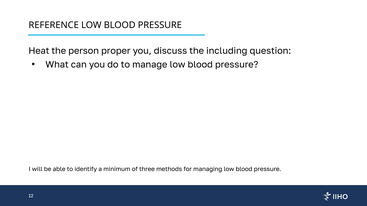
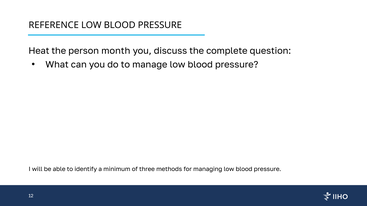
proper: proper -> month
including: including -> complete
